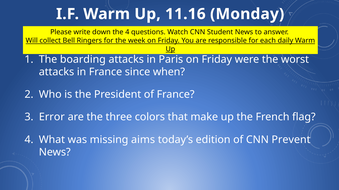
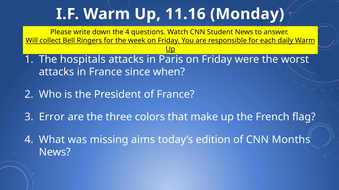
boarding: boarding -> hospitals
Prevent: Prevent -> Months
